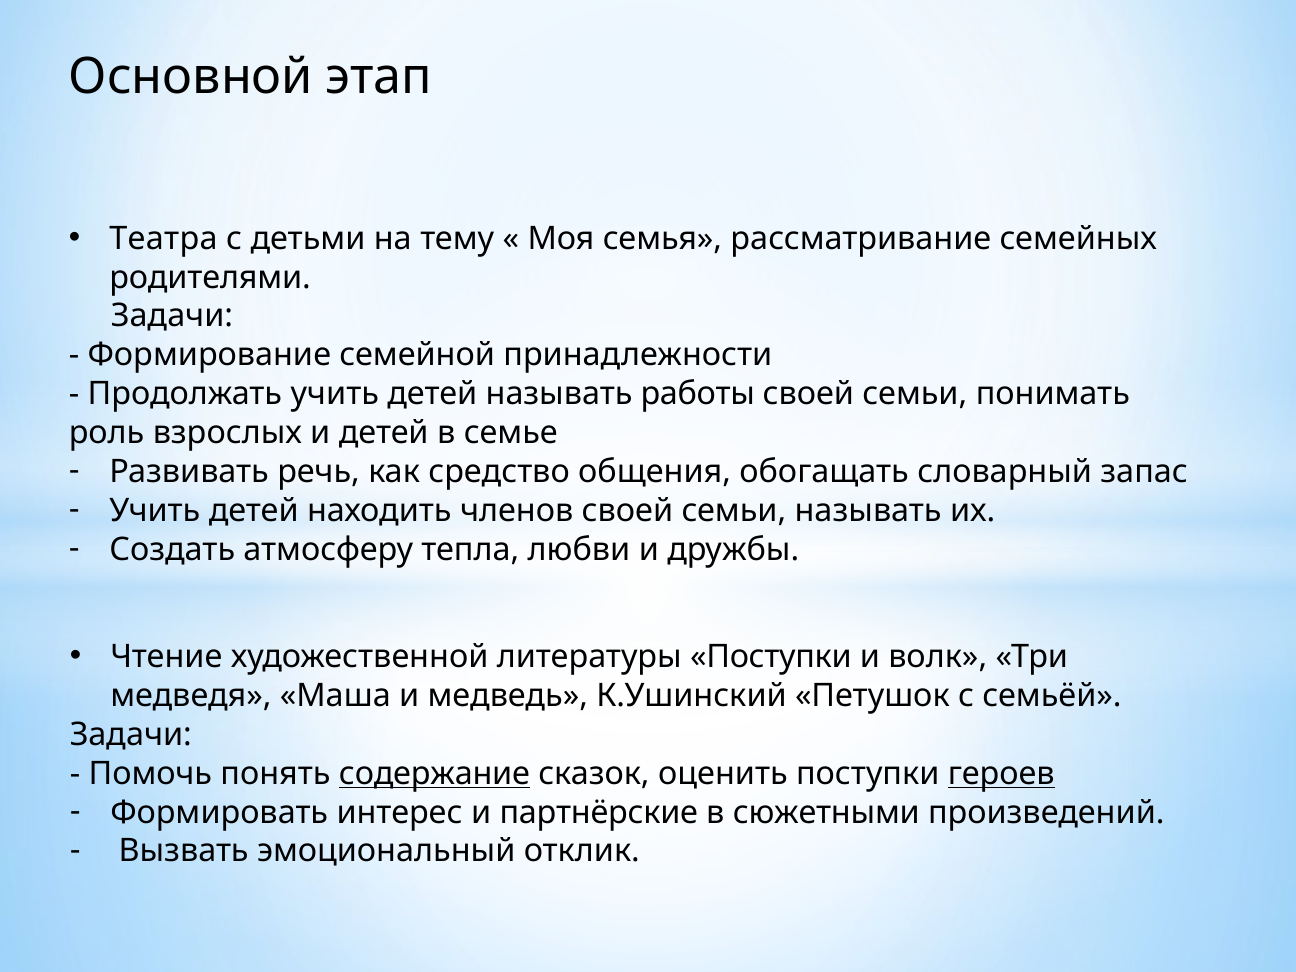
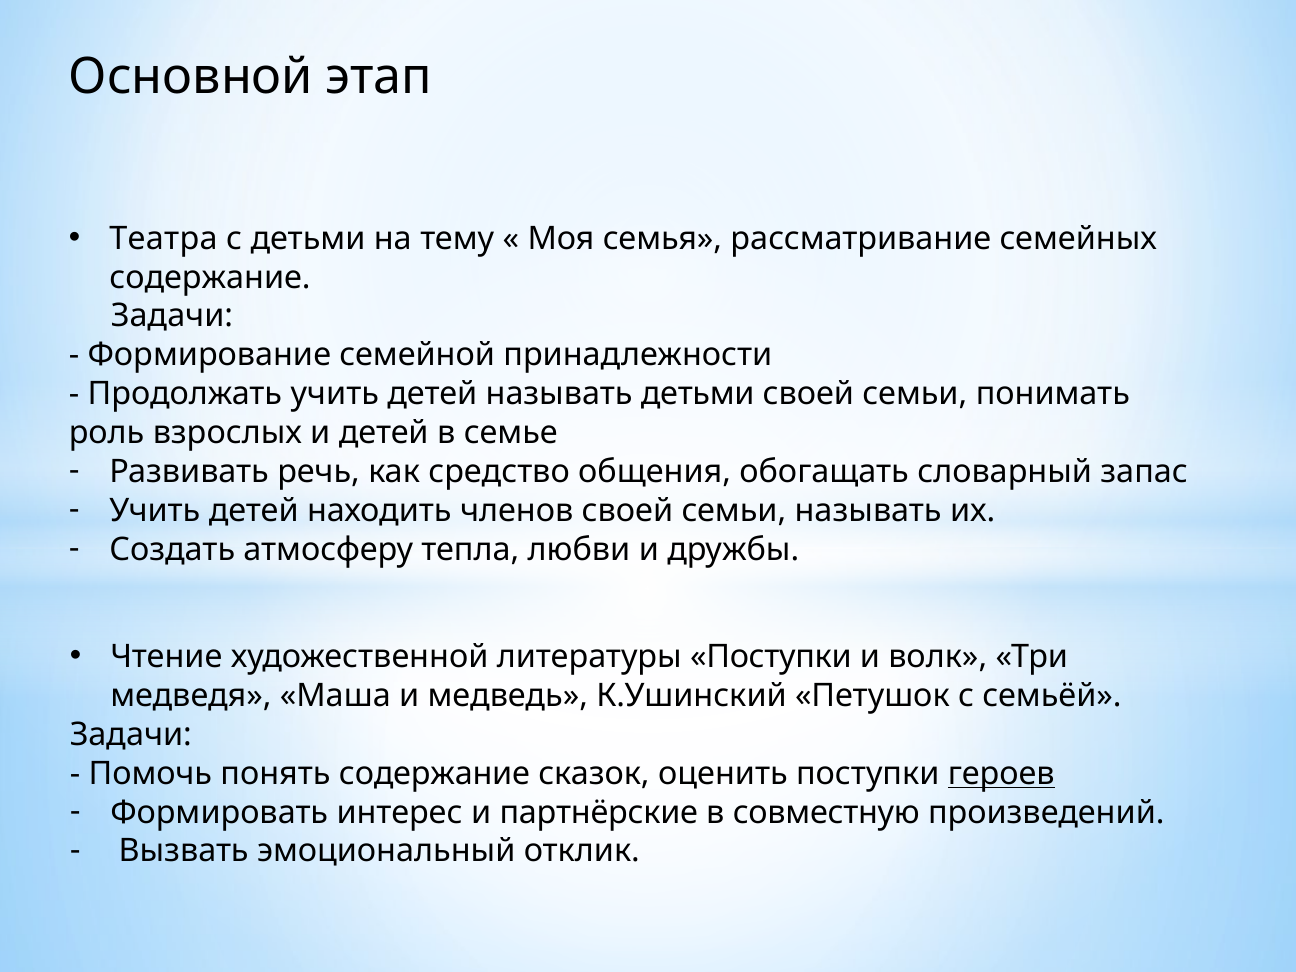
родителями at (210, 277): родителями -> содержание
называть работы: работы -> детьми
содержание at (435, 774) underline: present -> none
сюжетными: сюжетными -> совместную
